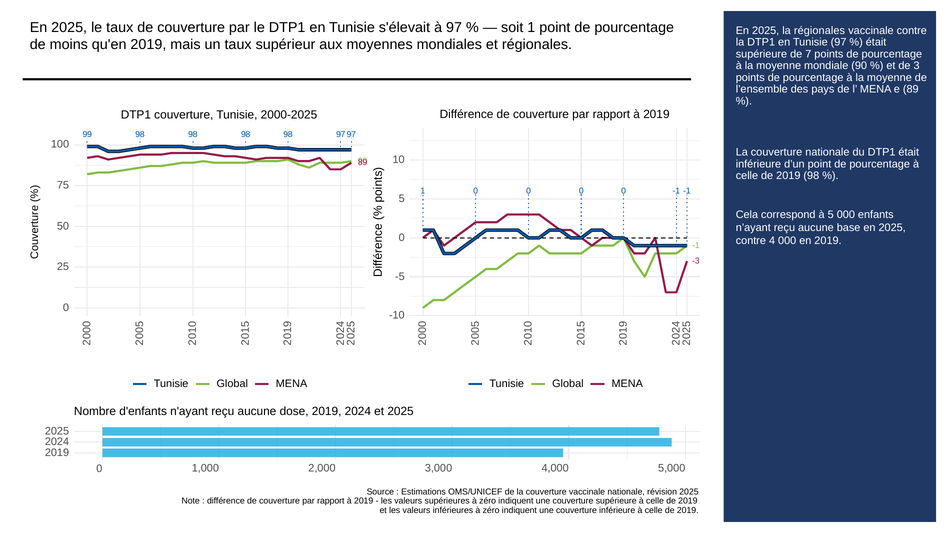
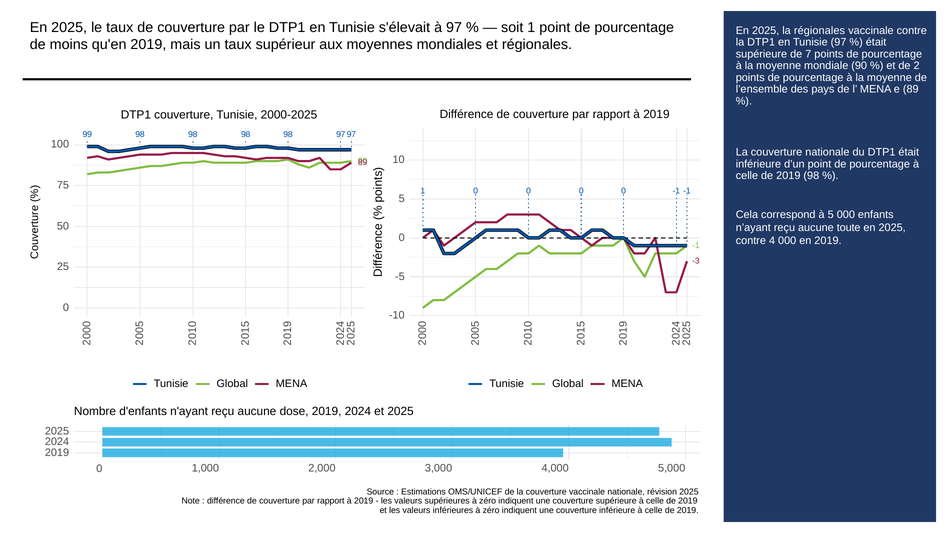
de 3: 3 -> 2
base: base -> toute
